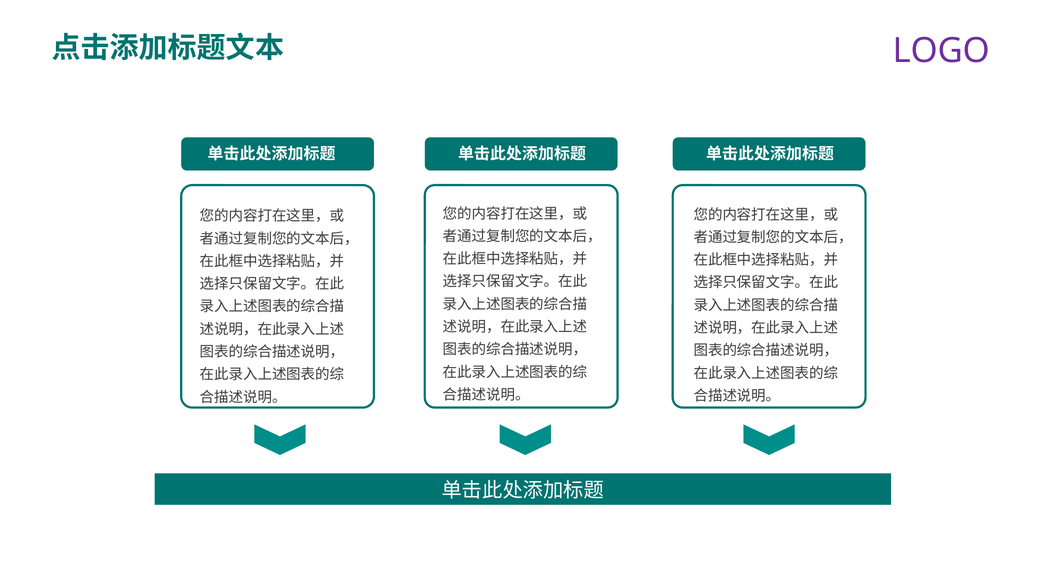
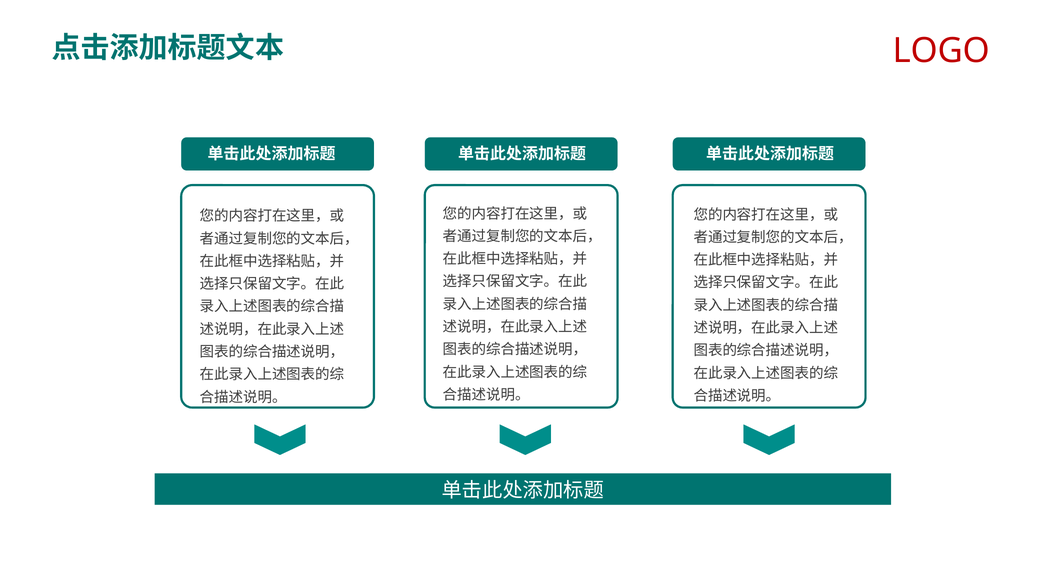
LOGO colour: purple -> red
